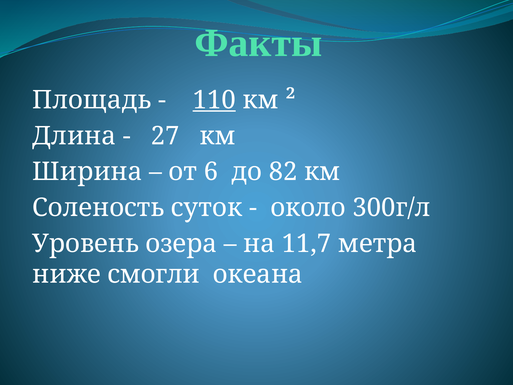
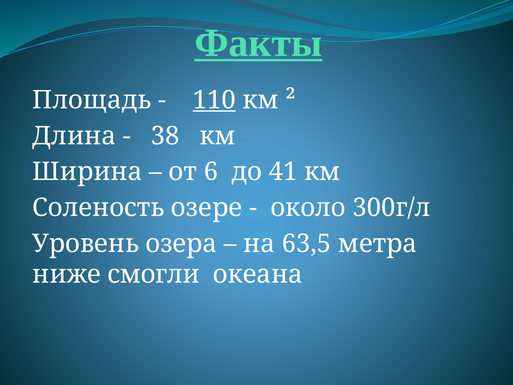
Факты underline: none -> present
27: 27 -> 38
82: 82 -> 41
суток: суток -> озере
11,7: 11,7 -> 63,5
